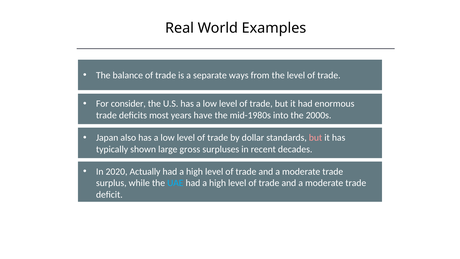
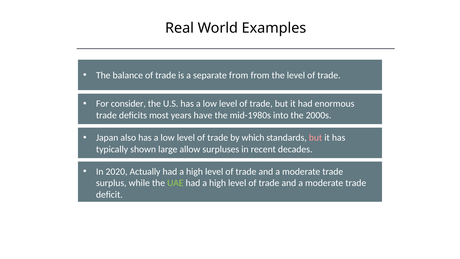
separate ways: ways -> from
dollar: dollar -> which
gross: gross -> allow
UAE colour: light blue -> light green
